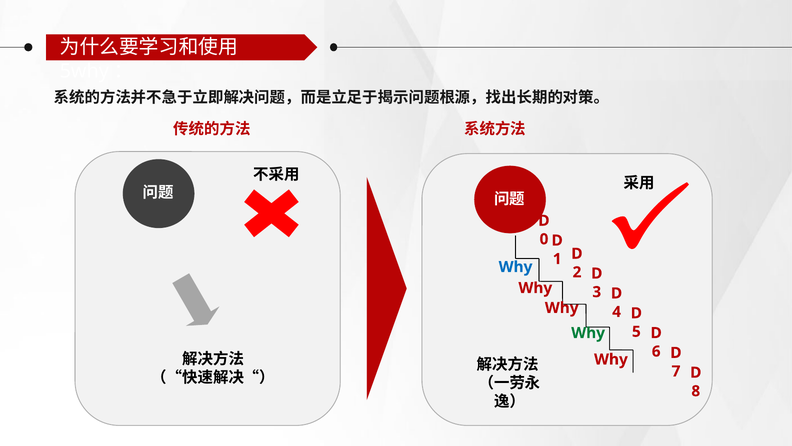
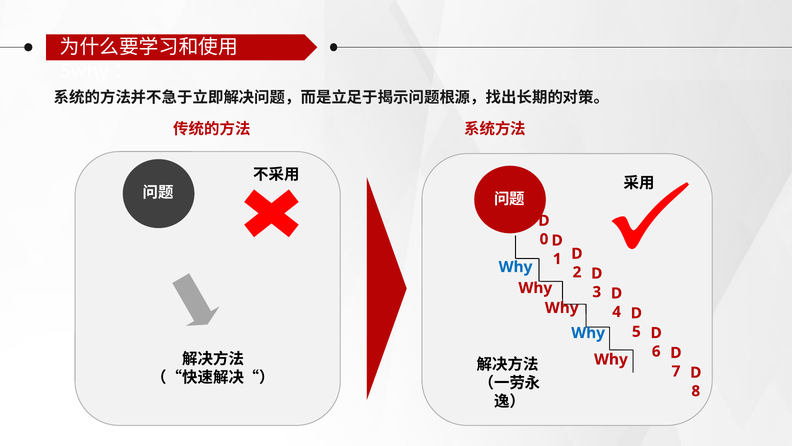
Why at (588, 333) colour: green -> blue
